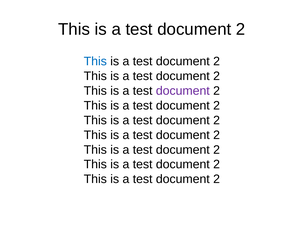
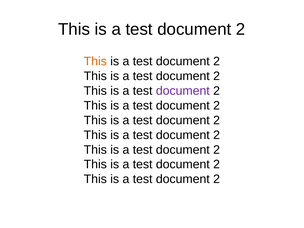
This at (95, 61) colour: blue -> orange
